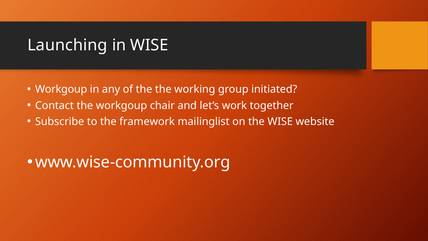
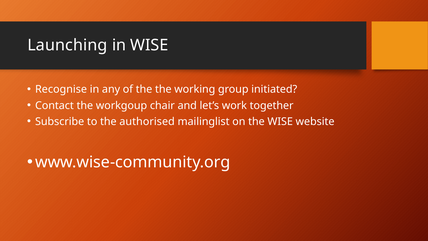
Workgoup at (61, 89): Workgoup -> Recognise
framework: framework -> authorised
